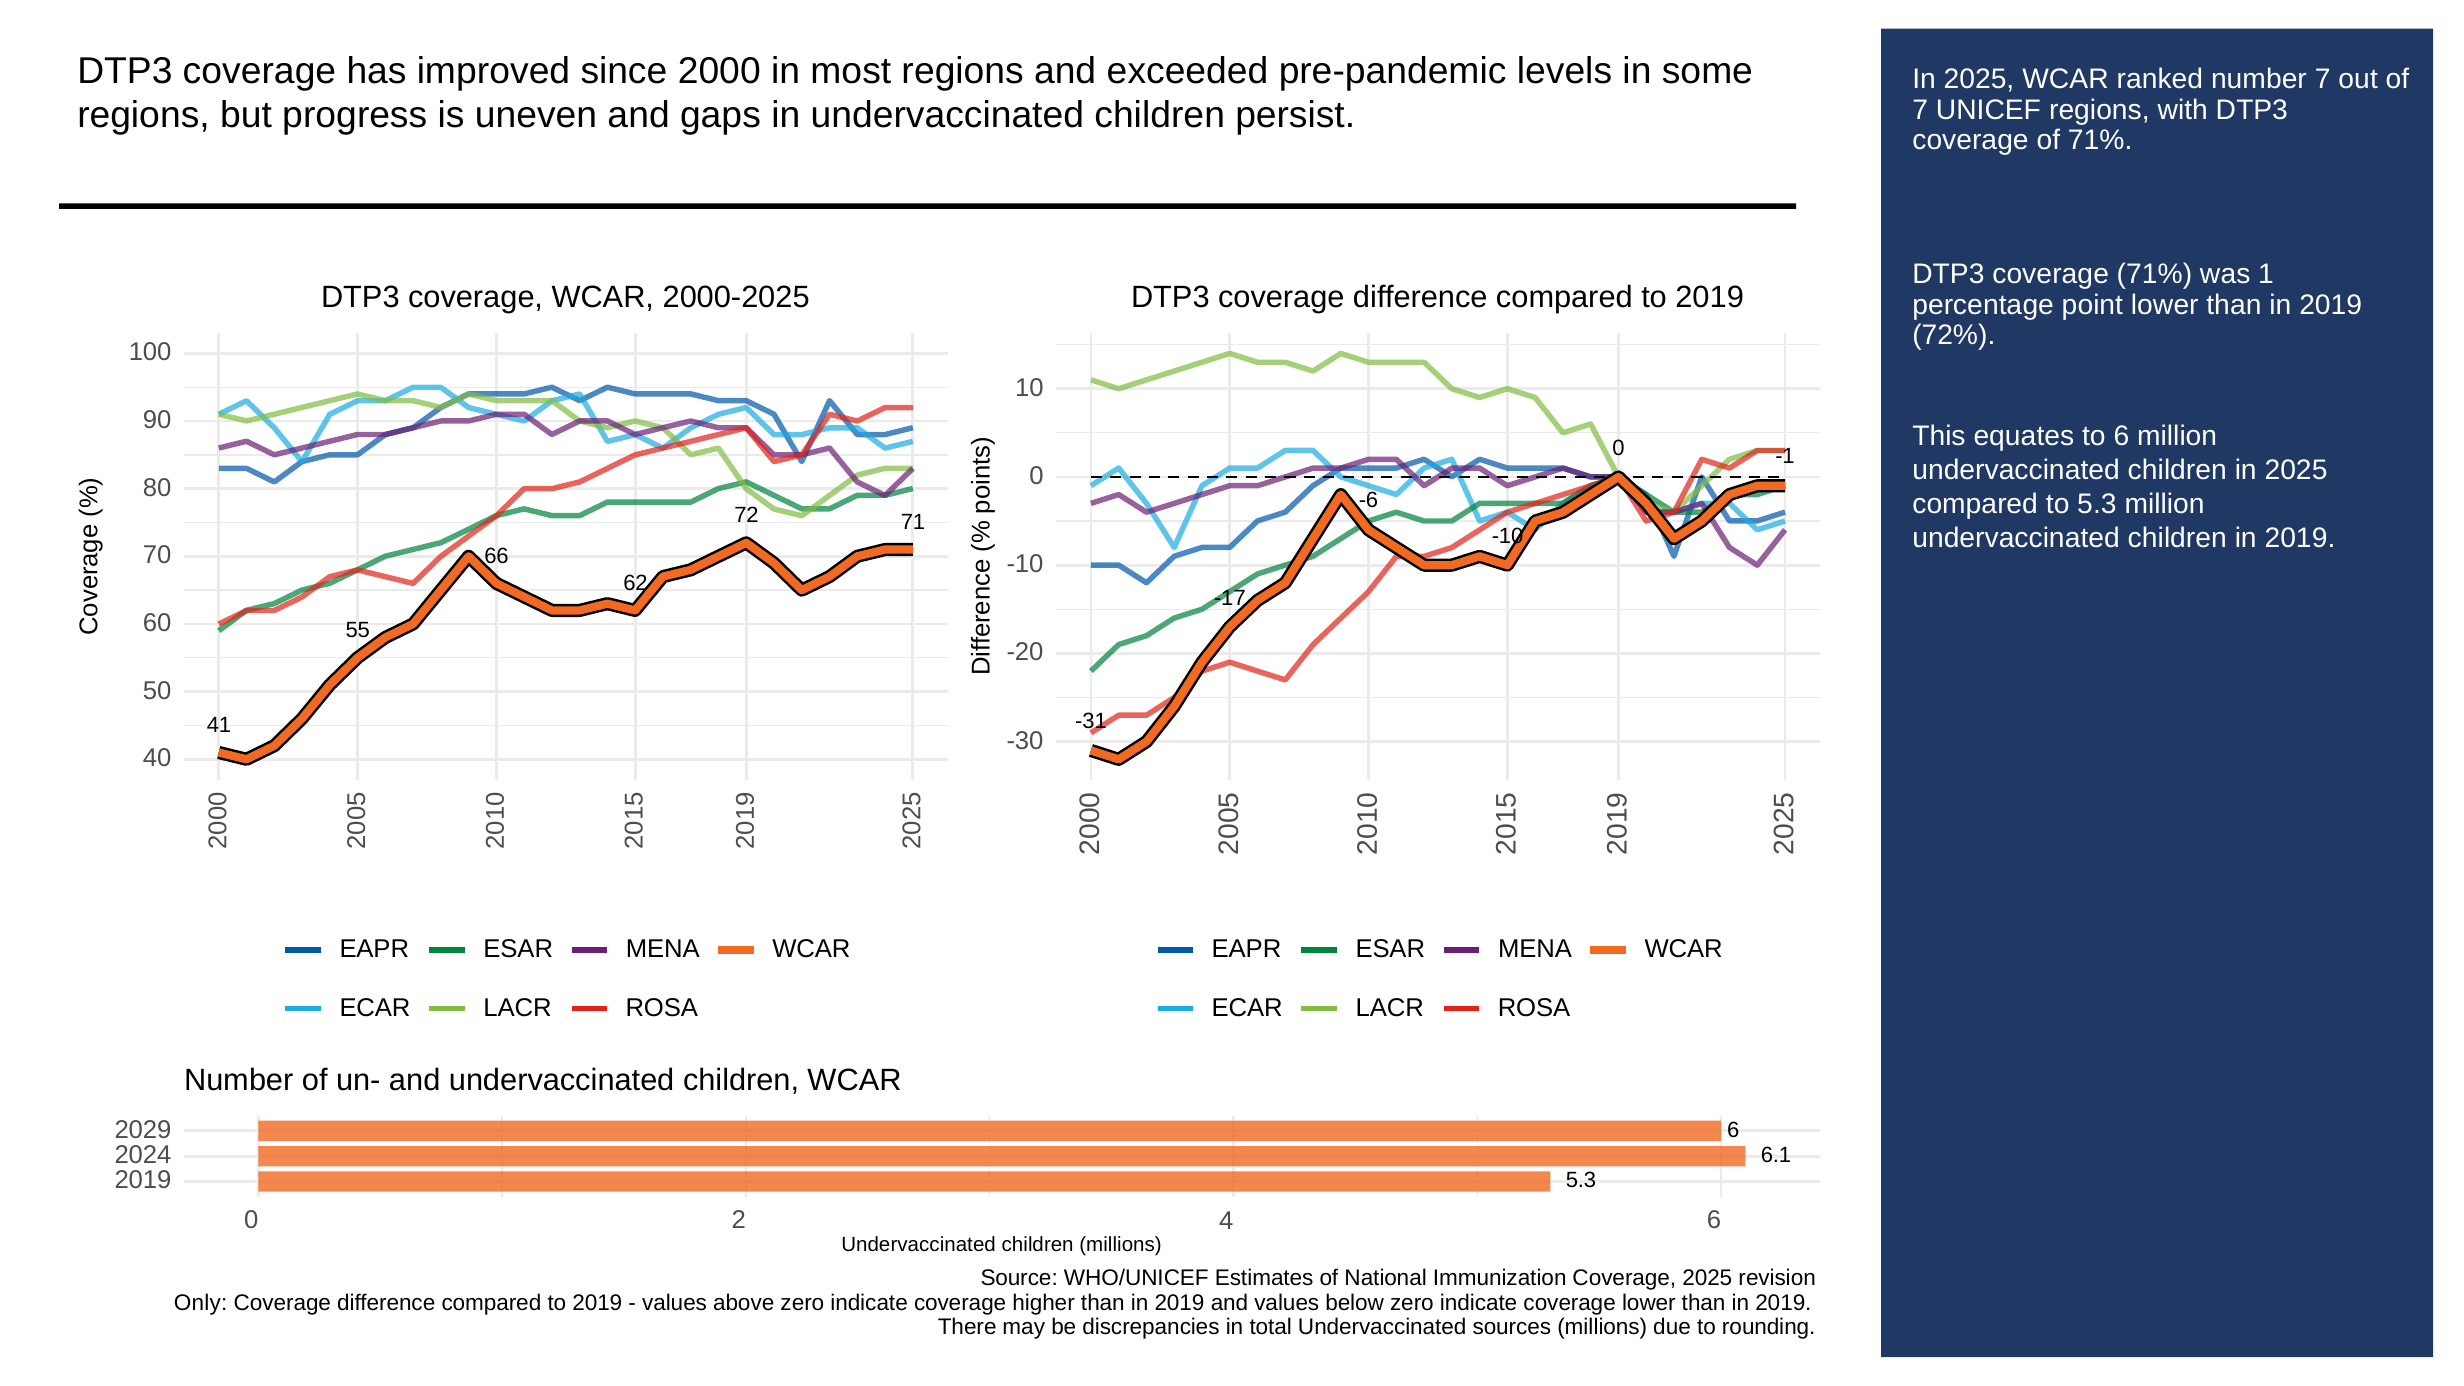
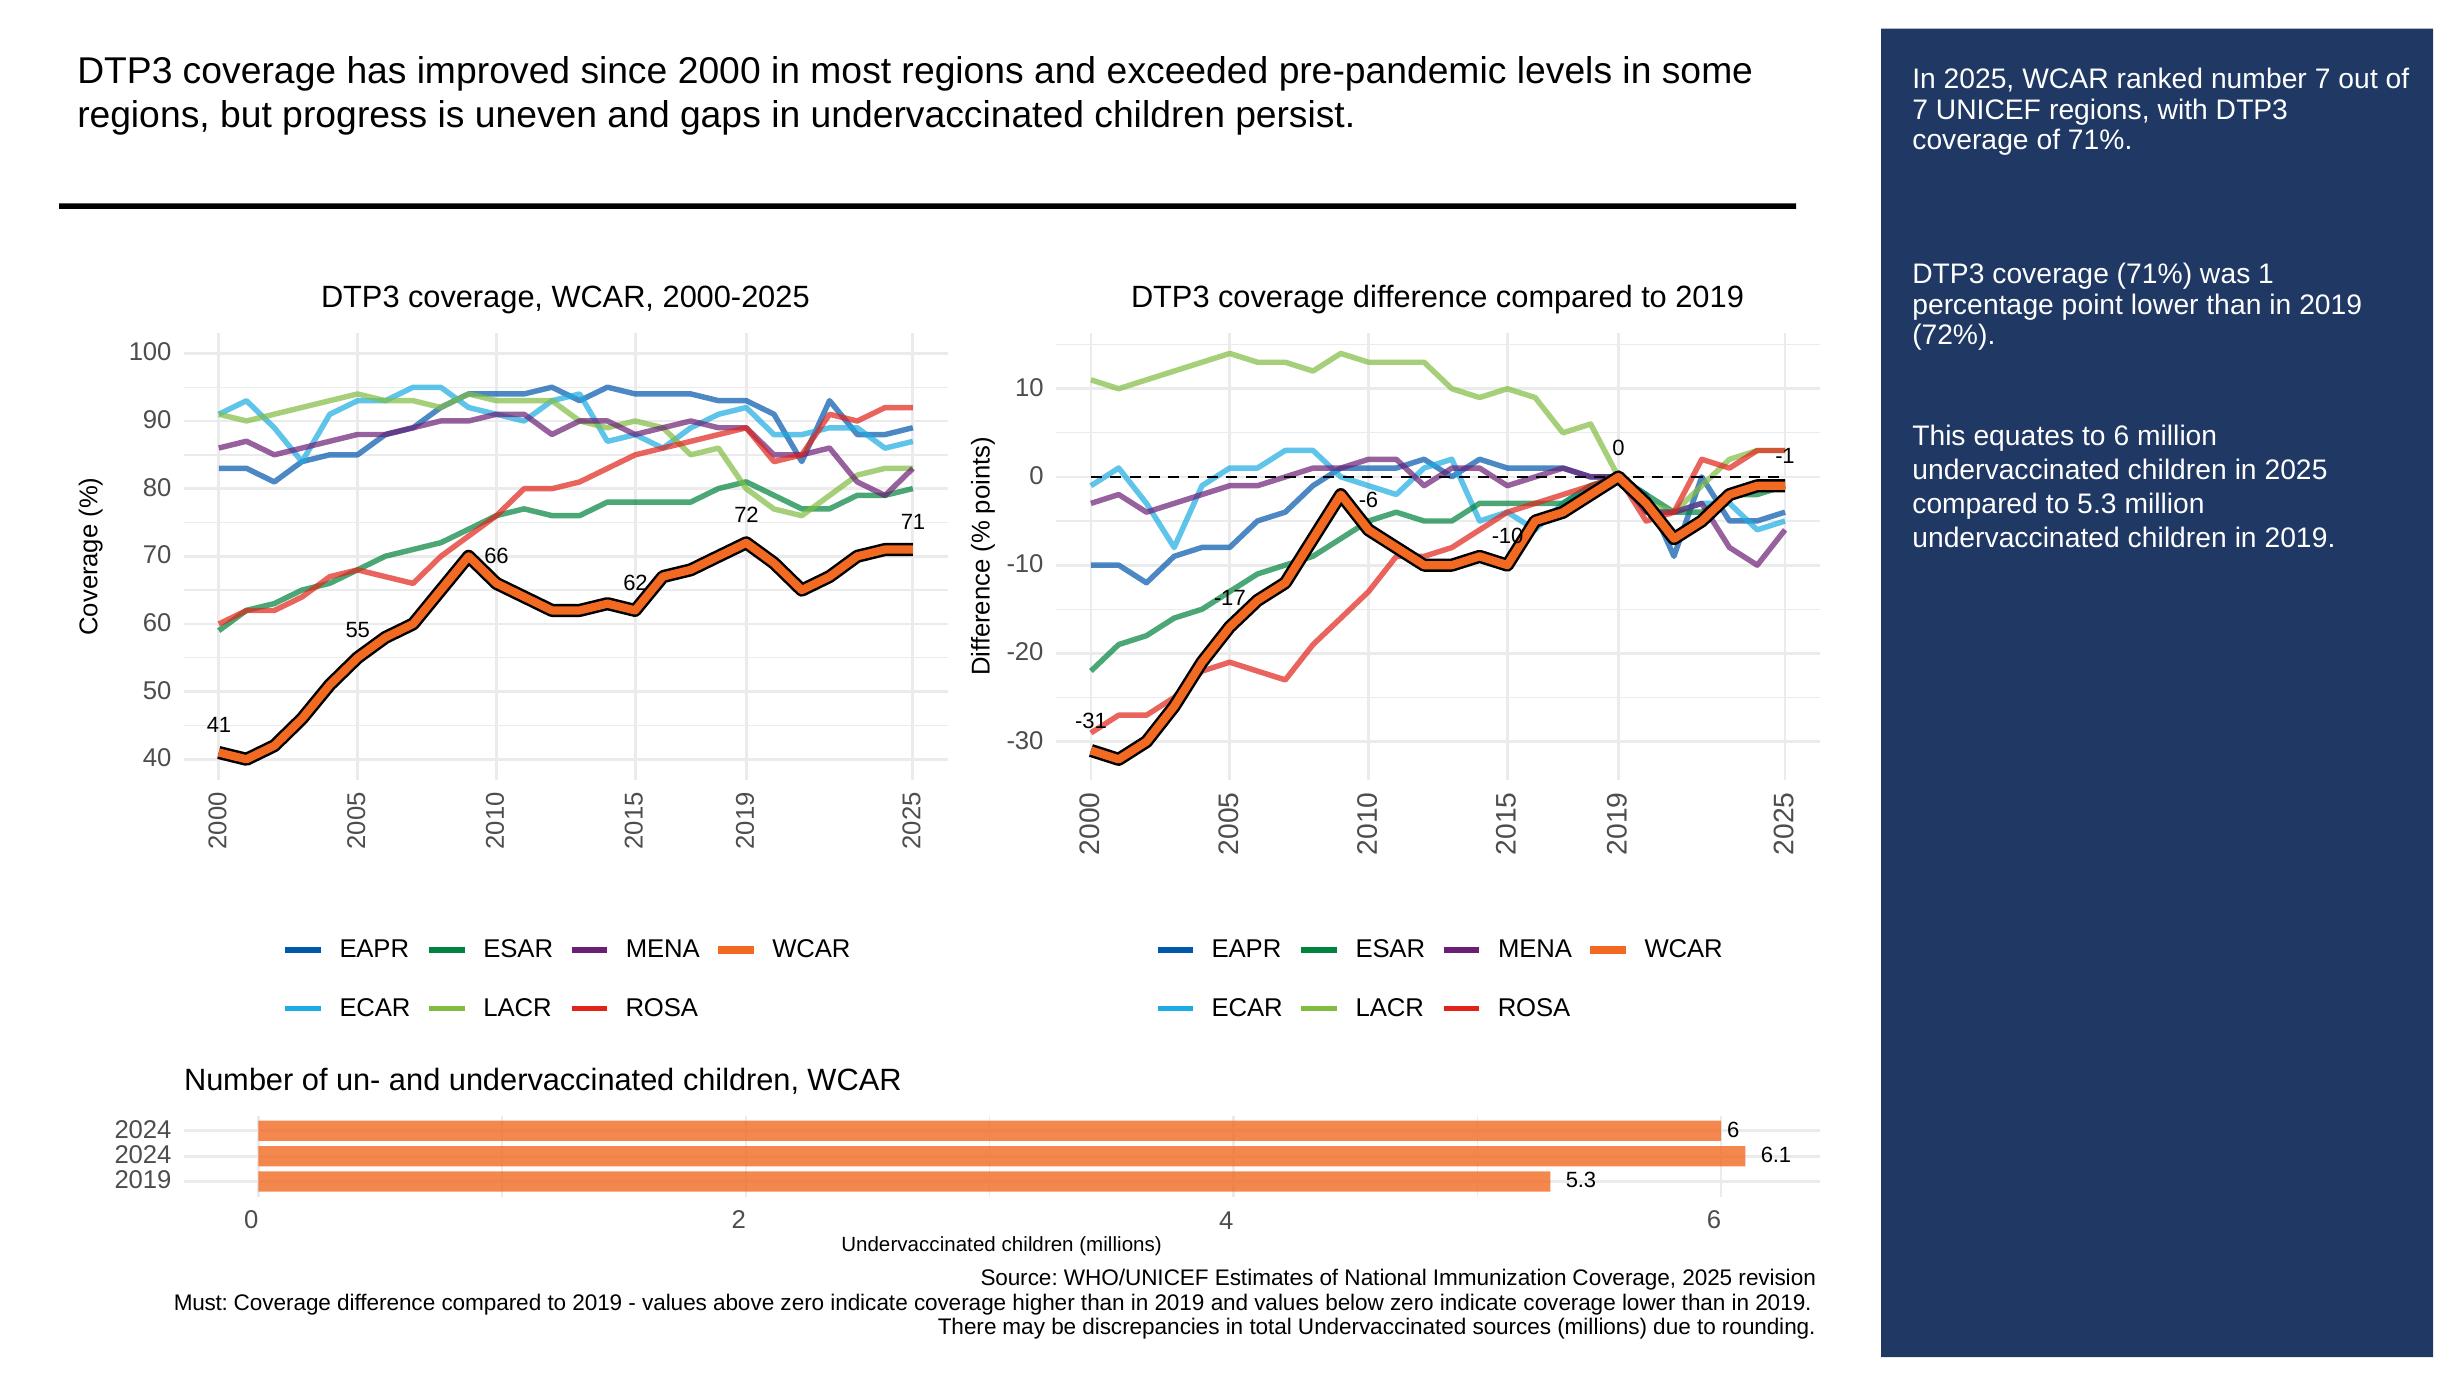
2029 at (143, 1130): 2029 -> 2024
Only: Only -> Must
